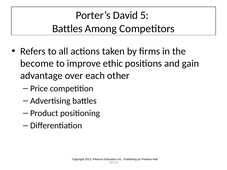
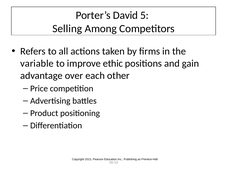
Battles at (67, 29): Battles -> Selling
become: become -> variable
